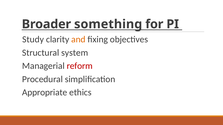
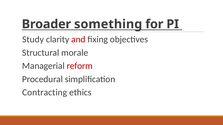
and colour: orange -> red
system: system -> morale
Appropriate: Appropriate -> Contracting
